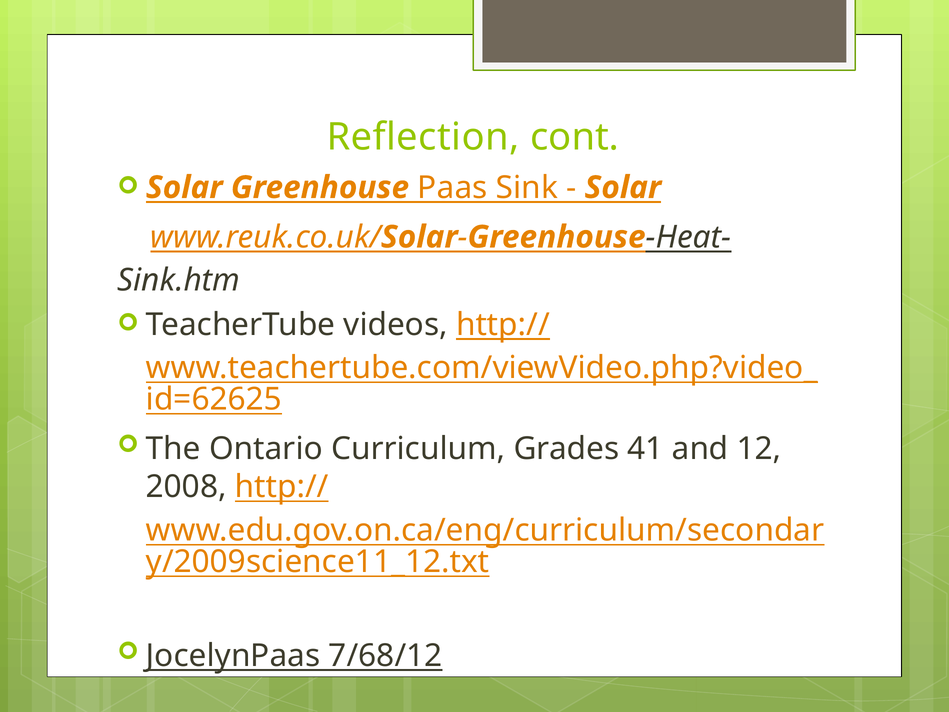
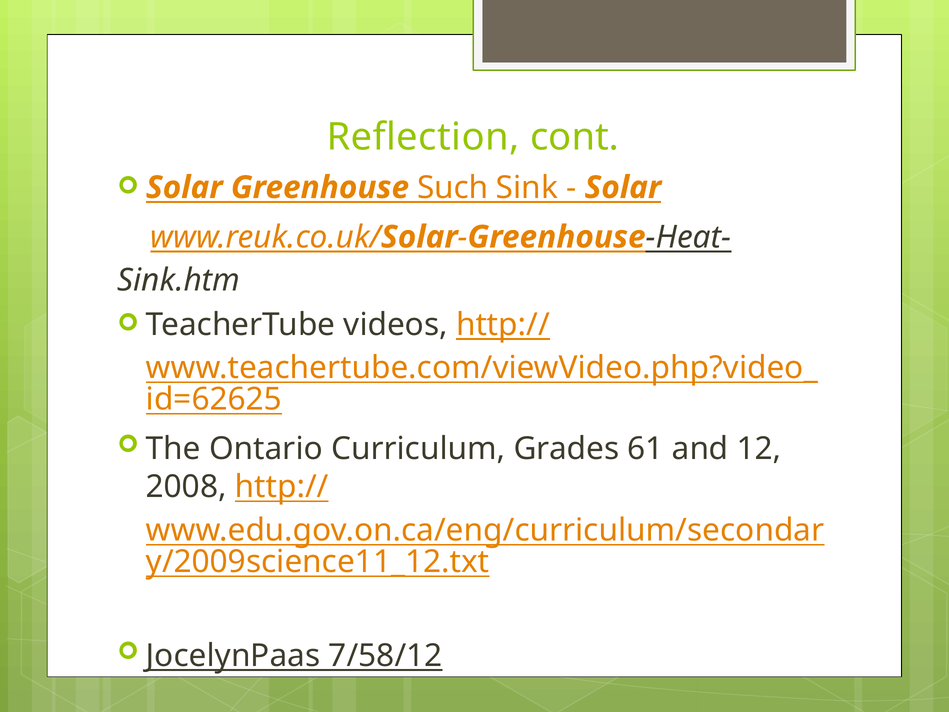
Paas: Paas -> Such
41: 41 -> 61
7/68/12: 7/68/12 -> 7/58/12
